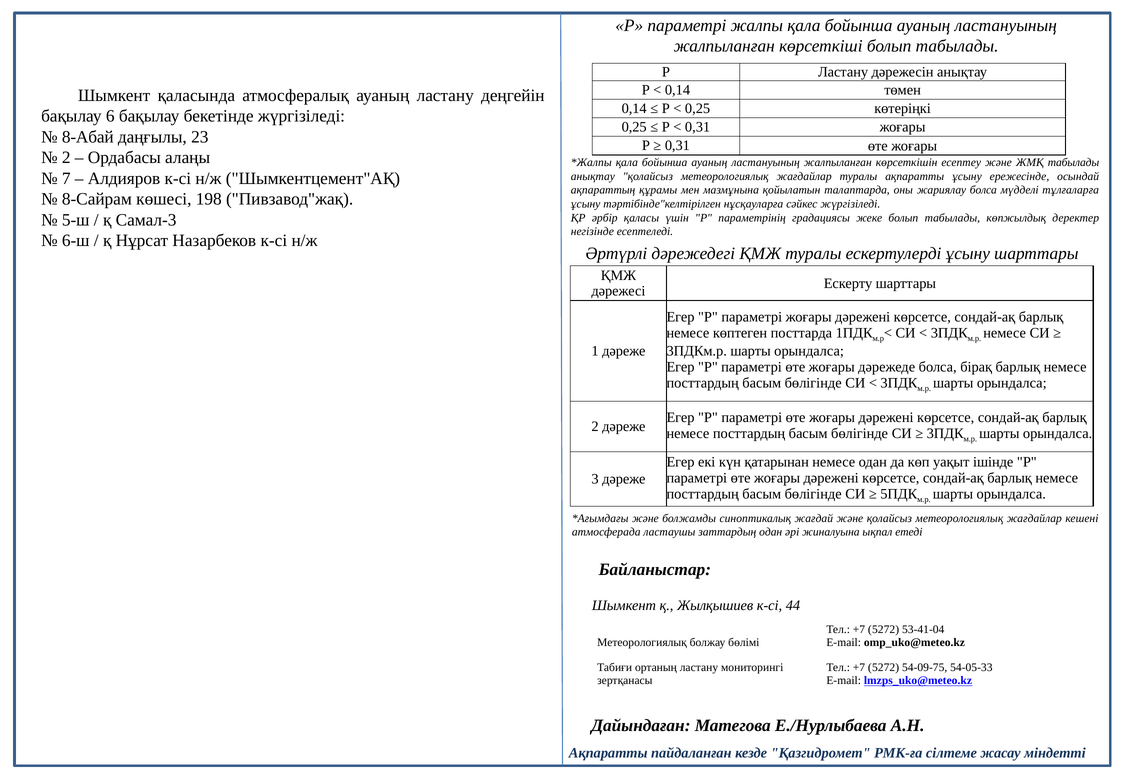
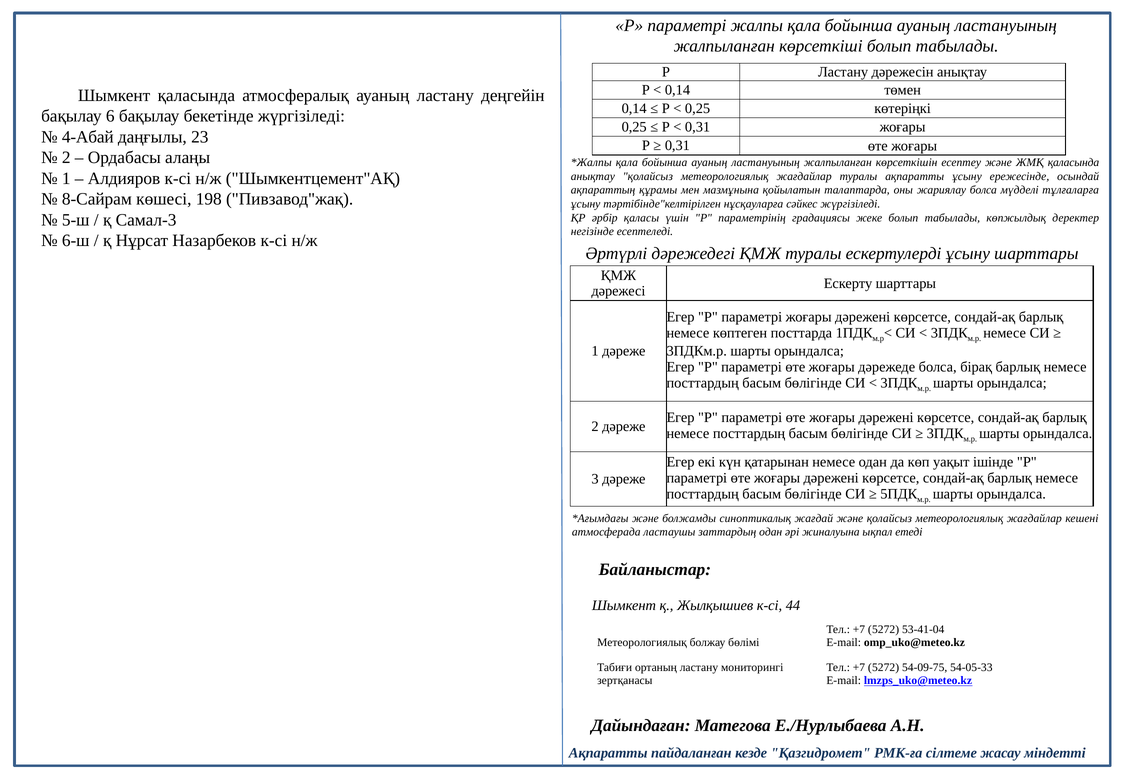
8-Абай: 8-Абай -> 4-Абай
ЖМҚ табылады: табылады -> қаласында
7 at (66, 178): 7 -> 1
